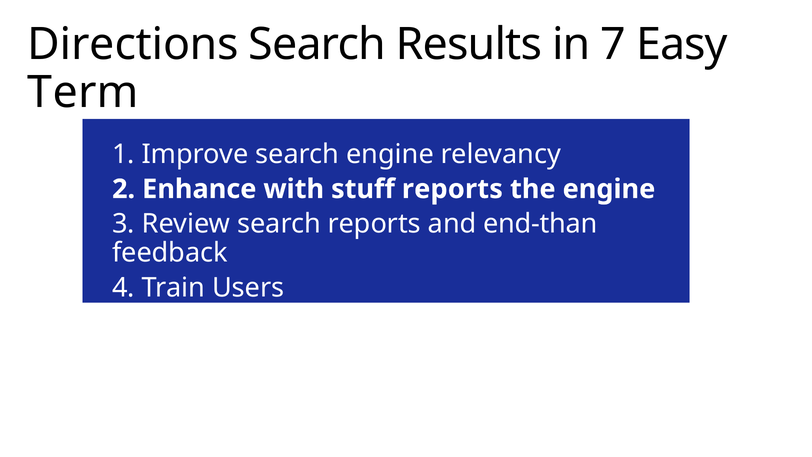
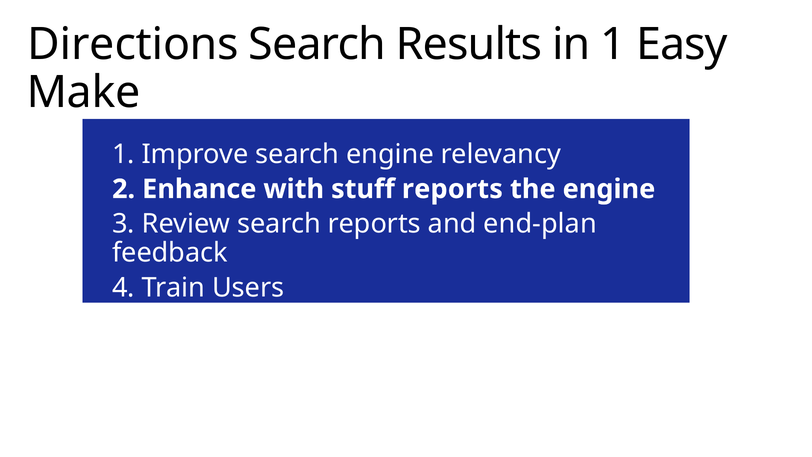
in 7: 7 -> 1
Term: Term -> Make
end-than: end-than -> end-plan
